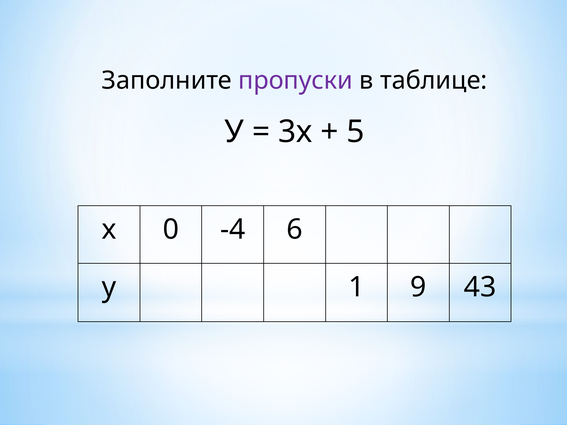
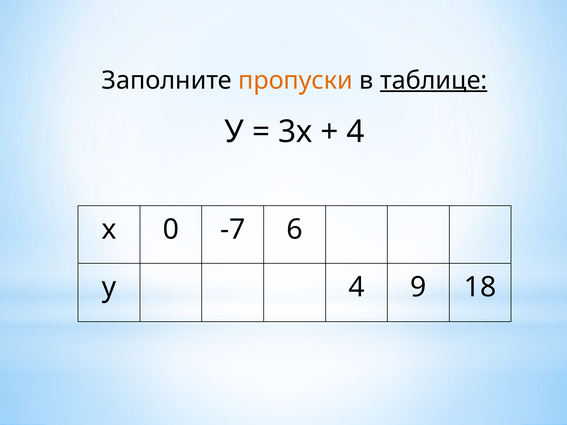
пропуски colour: purple -> orange
таблице underline: none -> present
5 at (356, 132): 5 -> 4
-4: -4 -> -7
у 1: 1 -> 4
43: 43 -> 18
